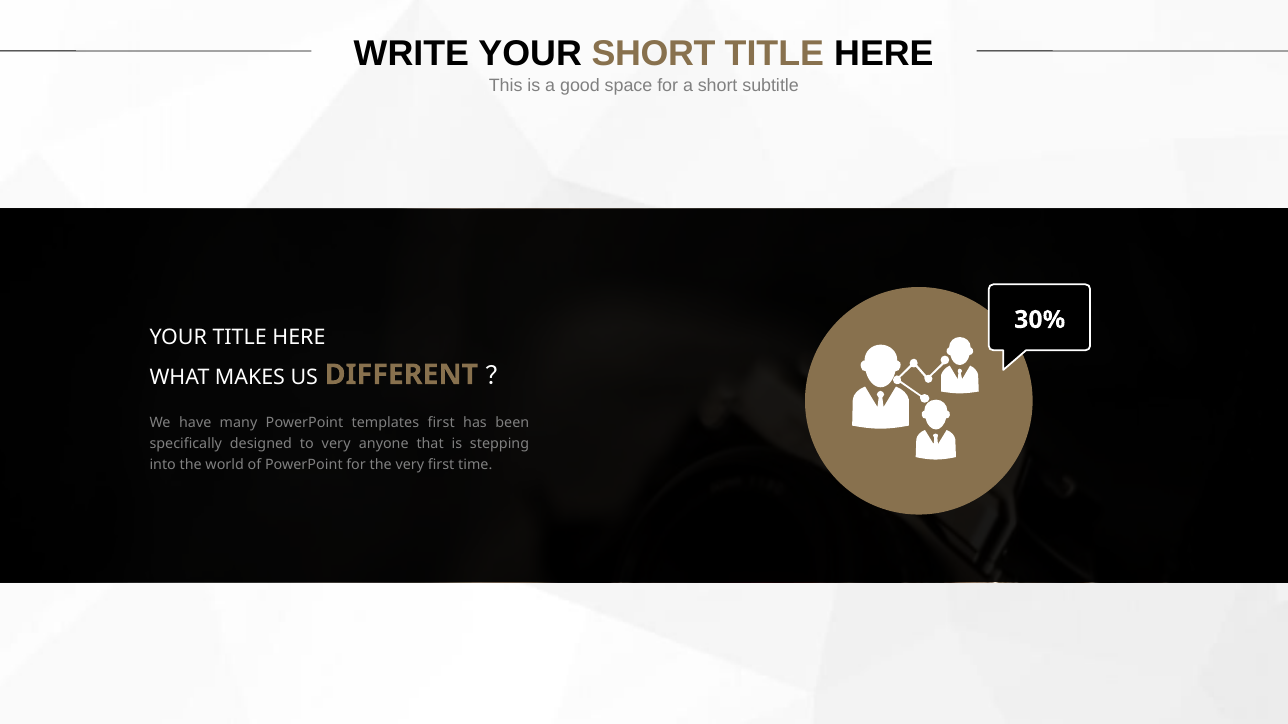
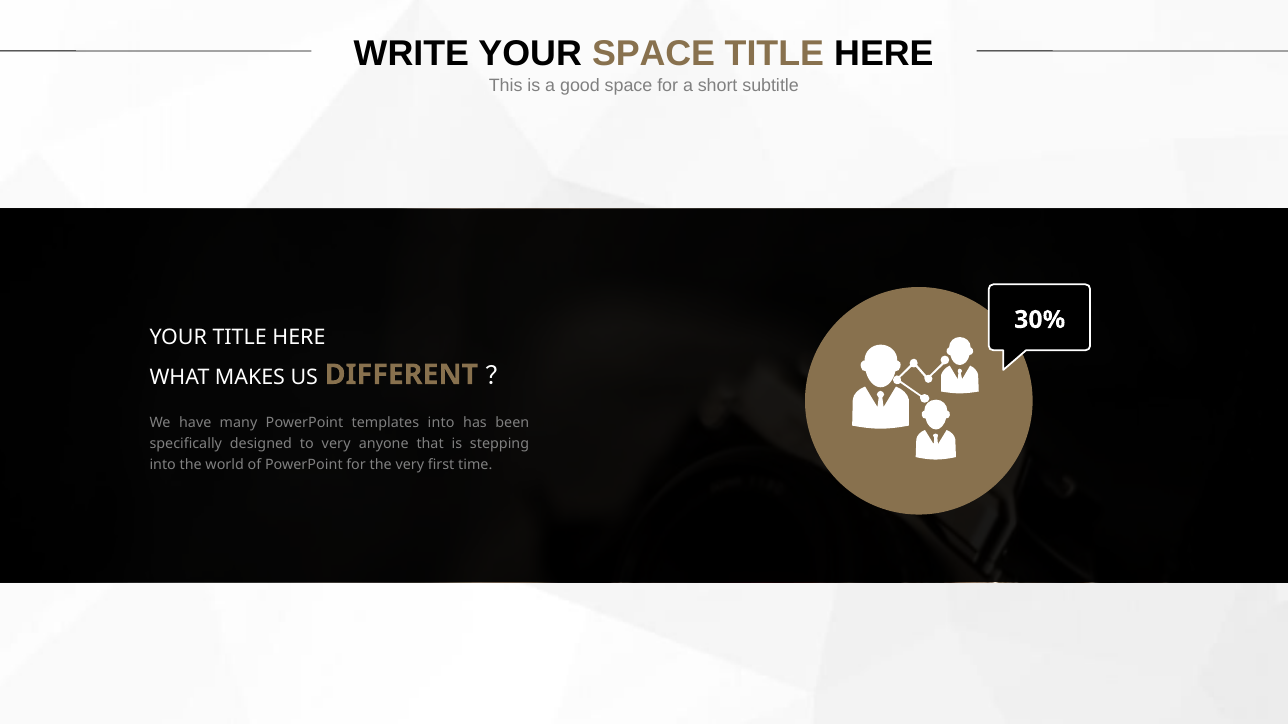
YOUR SHORT: SHORT -> SPACE
templates first: first -> into
